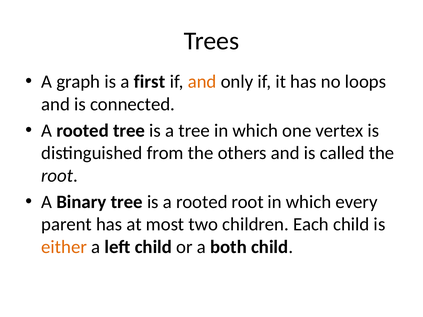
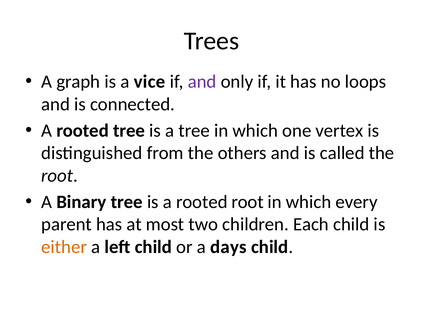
first: first -> vice
and at (202, 82) colour: orange -> purple
both: both -> days
